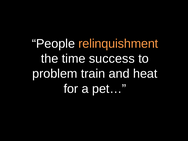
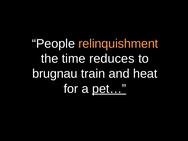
success: success -> reduces
problem: problem -> brugnau
pet… underline: none -> present
